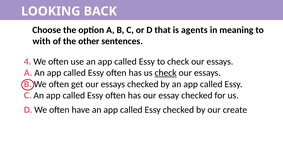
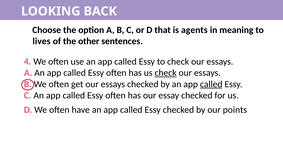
with: with -> lives
called at (211, 84) underline: none -> present
create: create -> points
